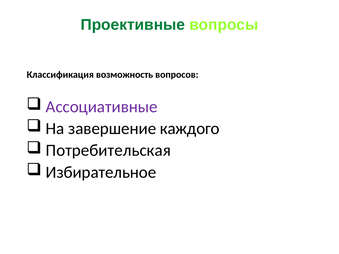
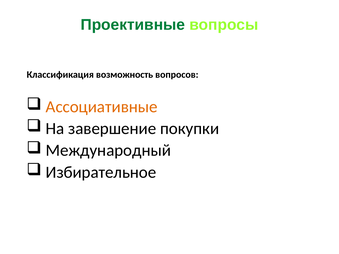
Ассоциативные colour: purple -> orange
каждого: каждого -> покупки
Потребительская: Потребительская -> Международный
